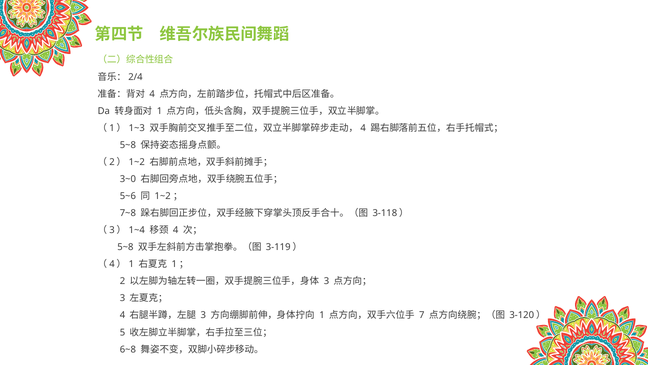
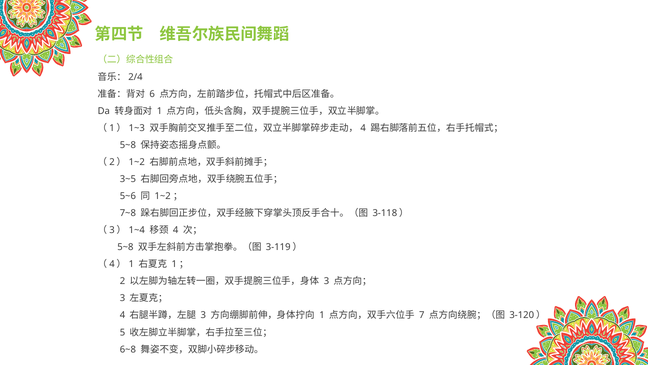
4 at (152, 94): 4 -> 6
3~0: 3~0 -> 3~5
